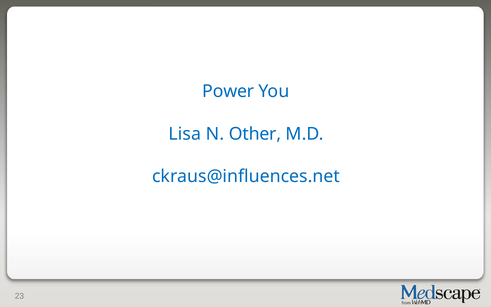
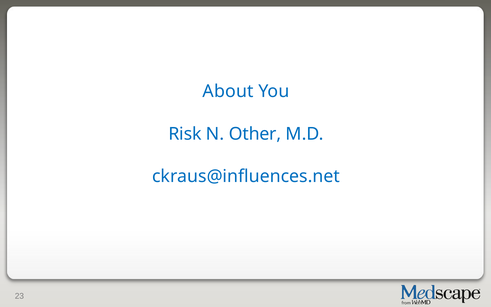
Power: Power -> About
Lisa: Lisa -> Risk
